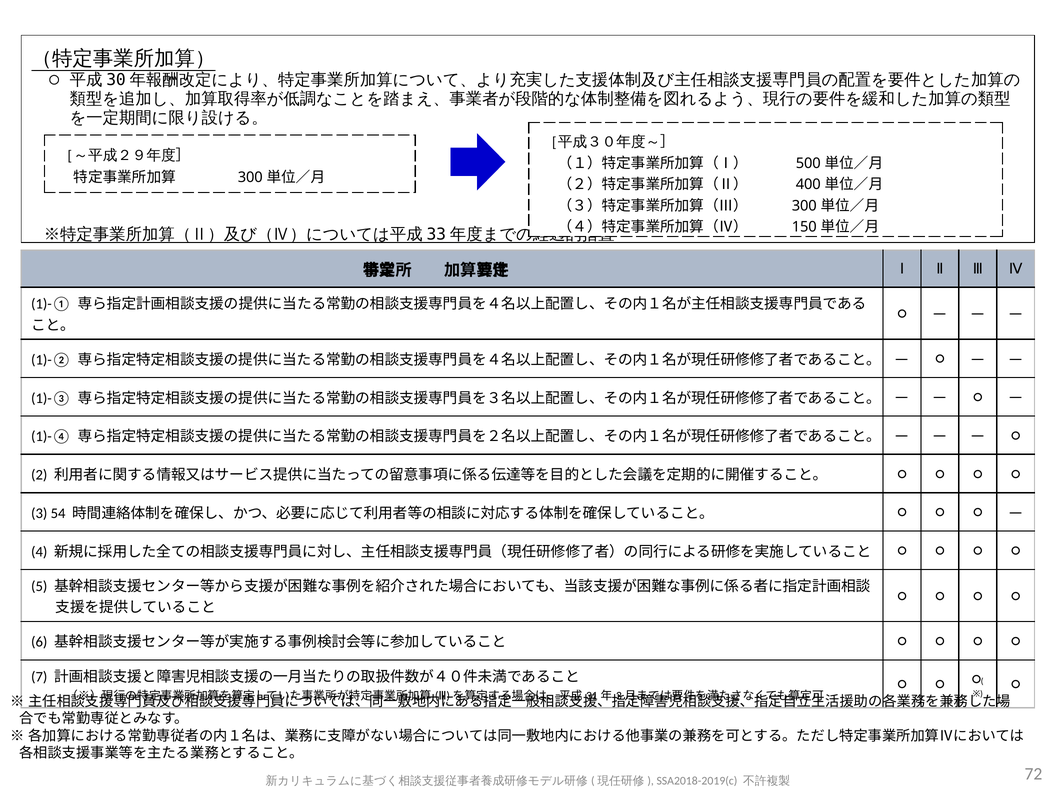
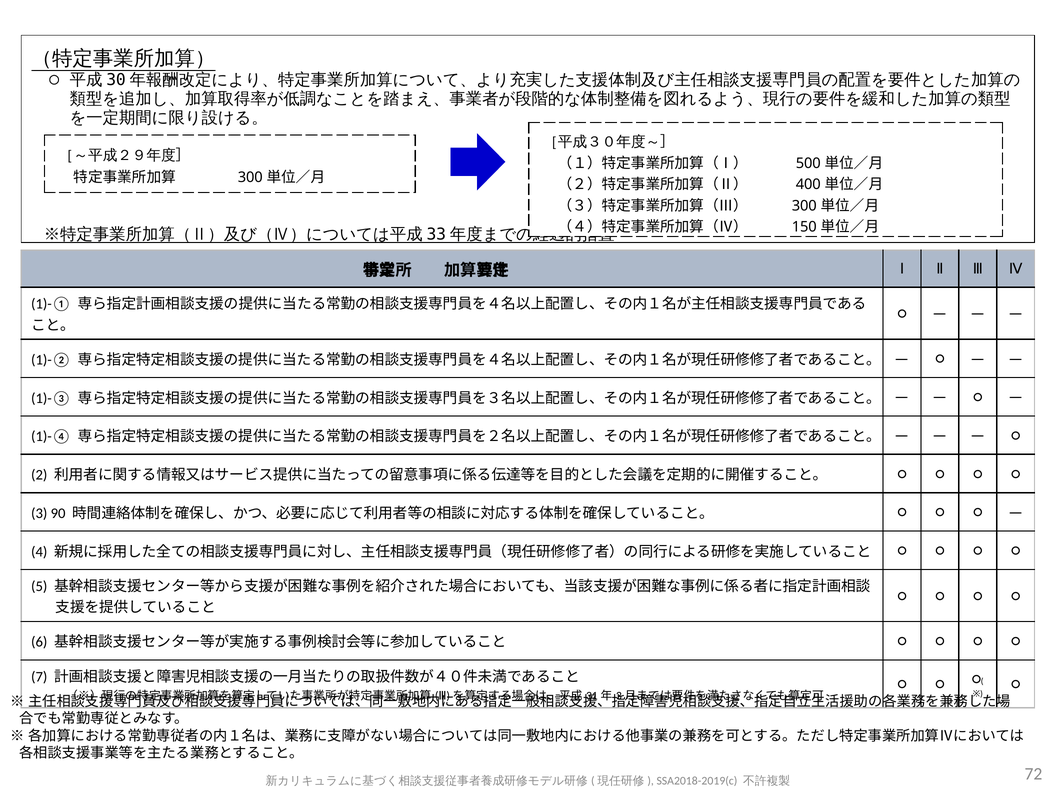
54: 54 -> 90
